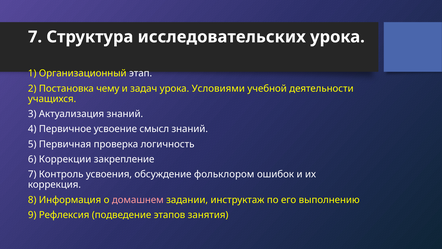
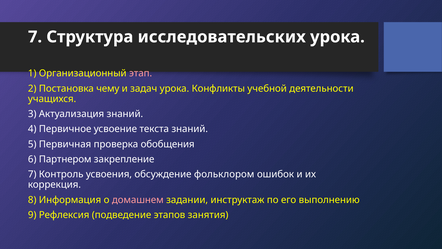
этап colour: white -> pink
Условиями: Условиями -> Конфликты
смысл: смысл -> текста
логичность: логичность -> обобщения
Коррекции: Коррекции -> Партнером
